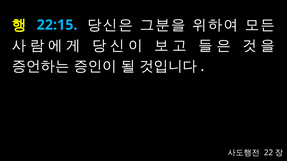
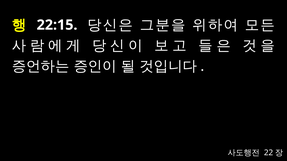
22:15 colour: light blue -> white
